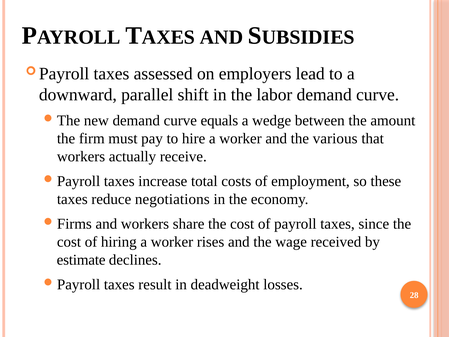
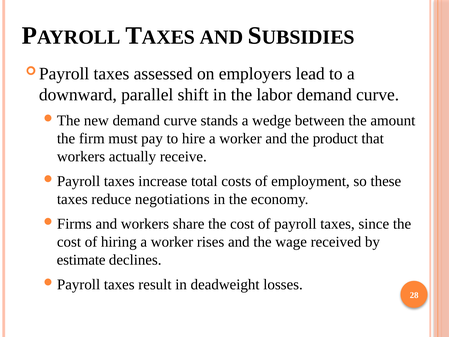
equals: equals -> stands
various: various -> product
